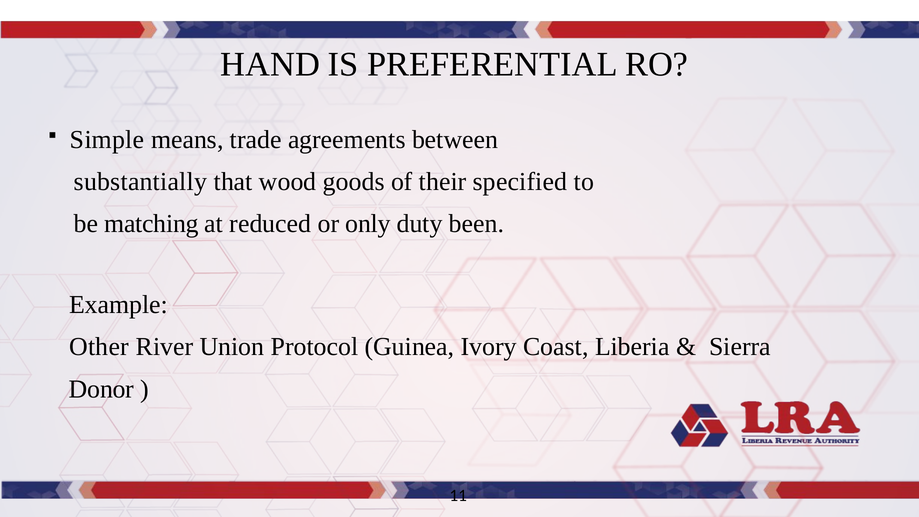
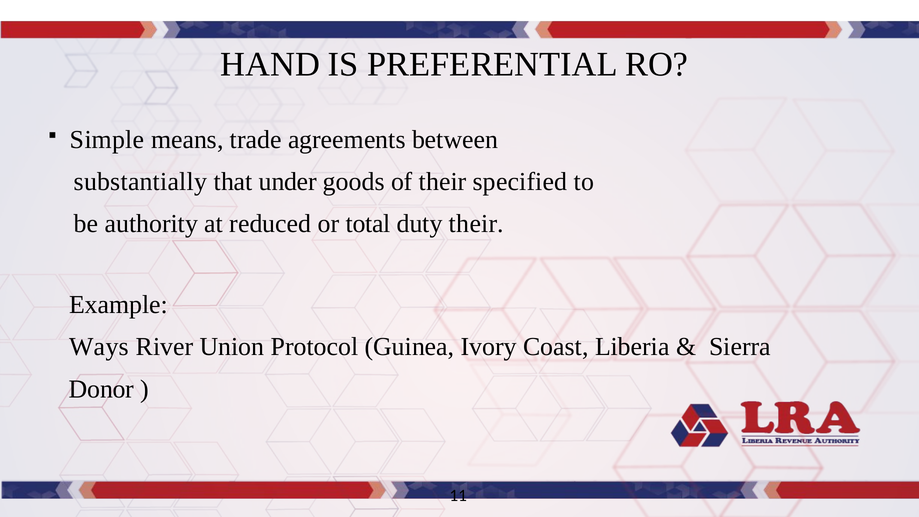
wood: wood -> under
matching: matching -> authority
only: only -> total
duty been: been -> their
Other: Other -> Ways
